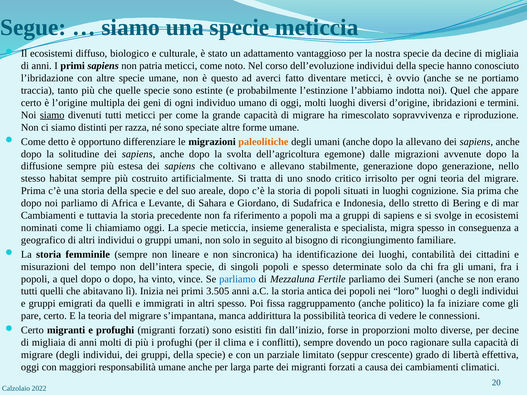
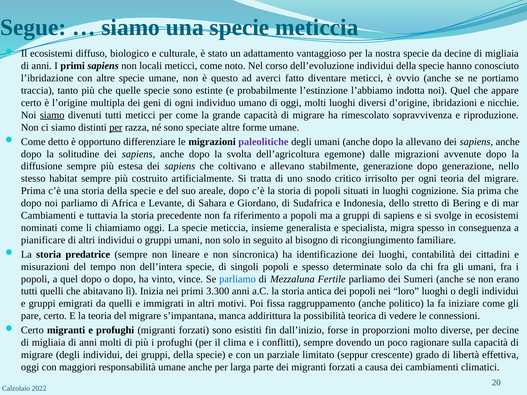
patria: patria -> locali
termini: termini -> nicchie
per at (116, 127) underline: none -> present
paleolitiche colour: orange -> purple
geografico: geografico -> pianificare
femminile: femminile -> predatrice
3.505: 3.505 -> 3.300
altri spesso: spesso -> motivi
